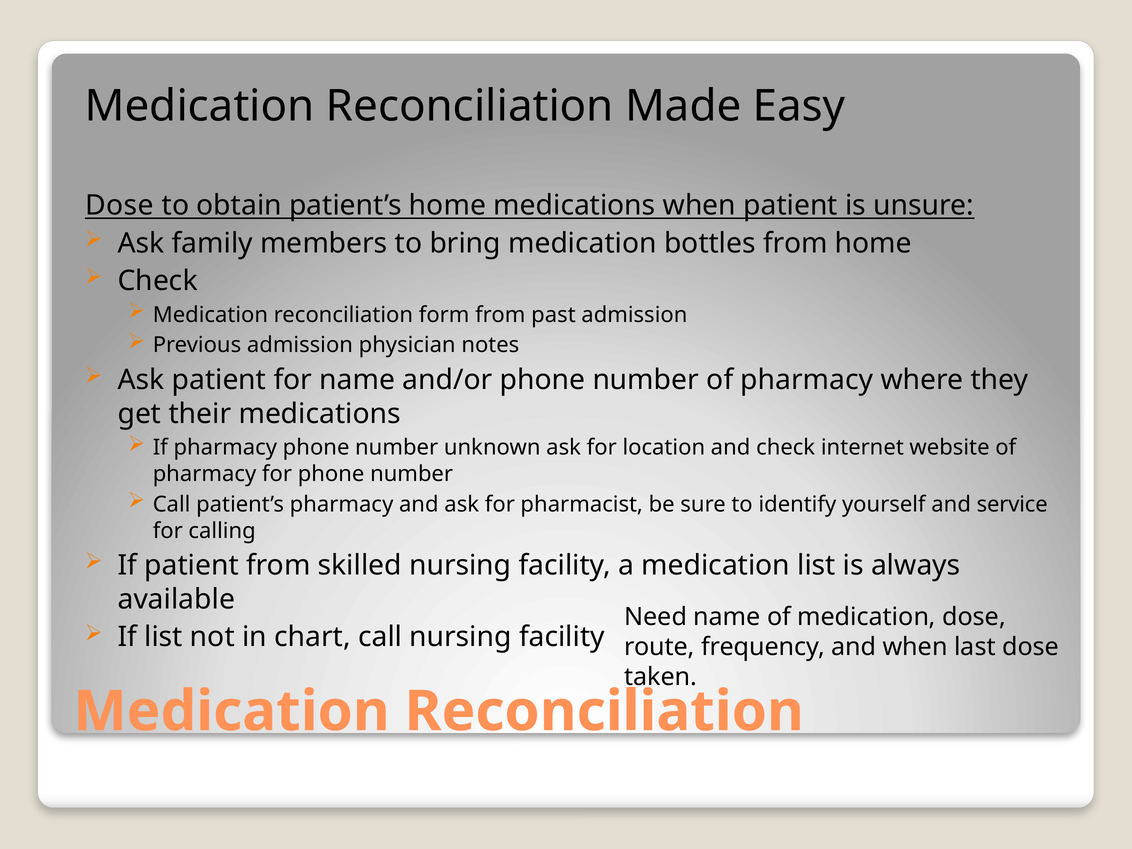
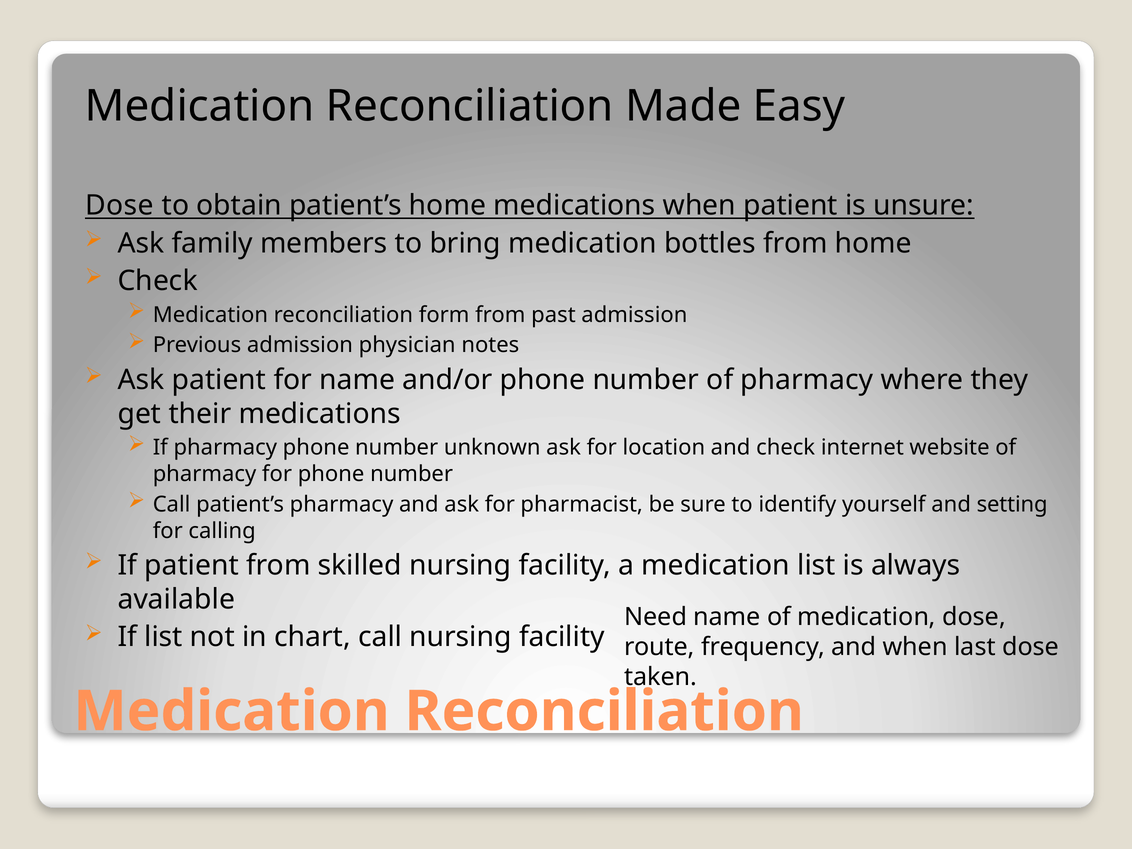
service: service -> setting
